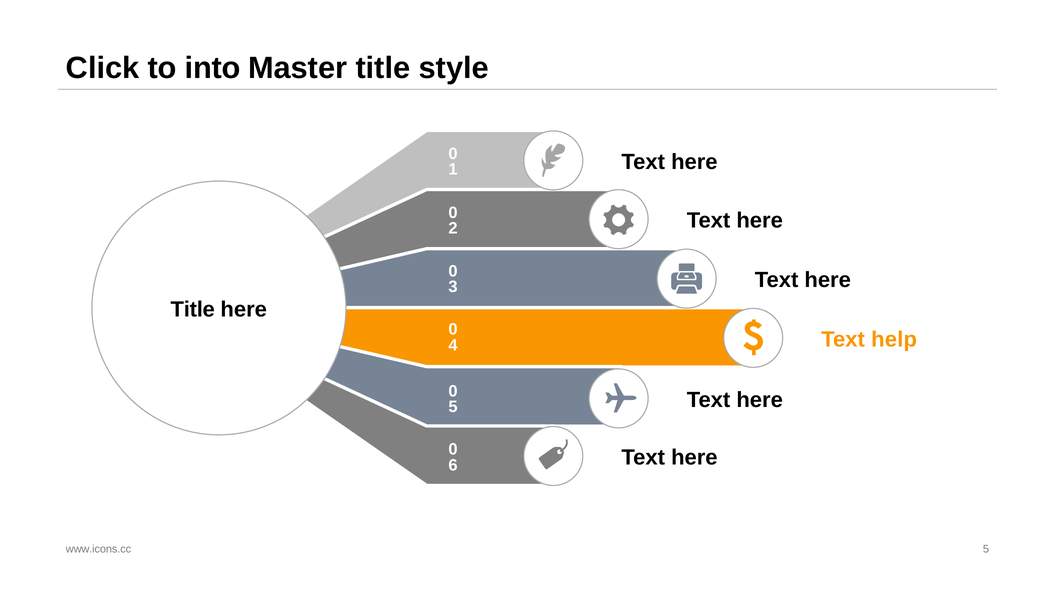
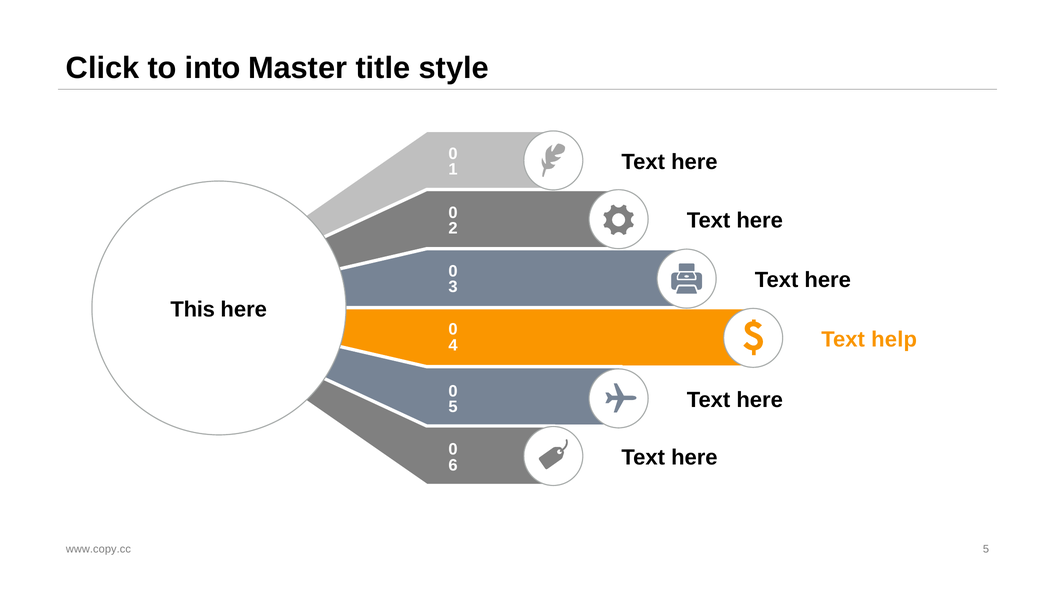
Title at (193, 310): Title -> This
www.icons.cc: www.icons.cc -> www.copy.cc
